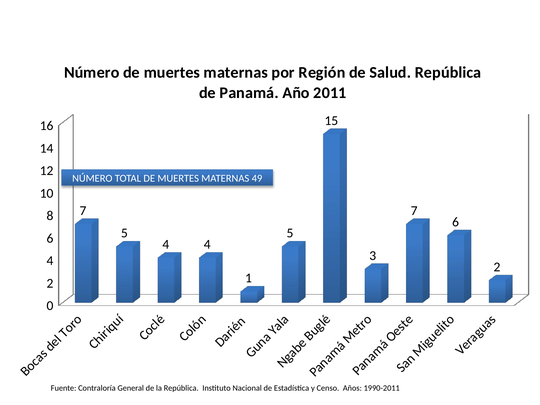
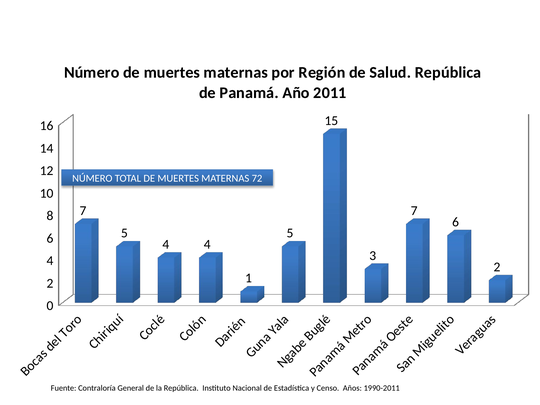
49: 49 -> 72
